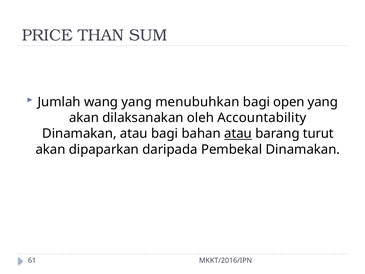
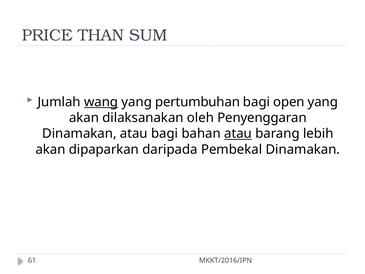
wang underline: none -> present
menubuhkan: menubuhkan -> pertumbuhan
Accountability: Accountability -> Penyenggaran
turut: turut -> lebih
